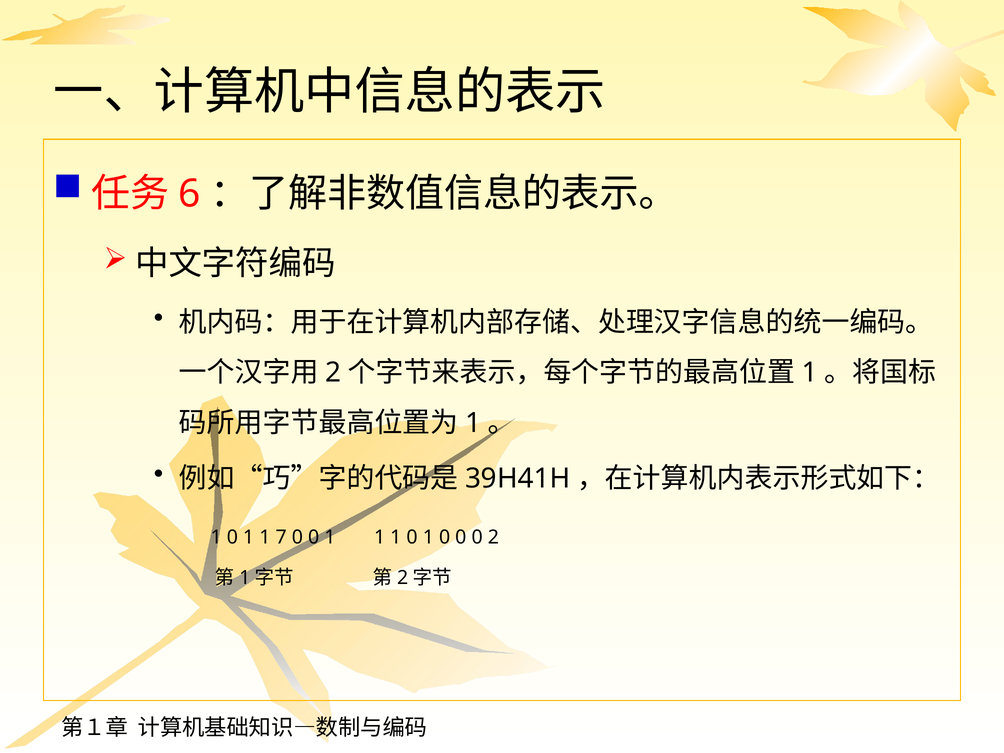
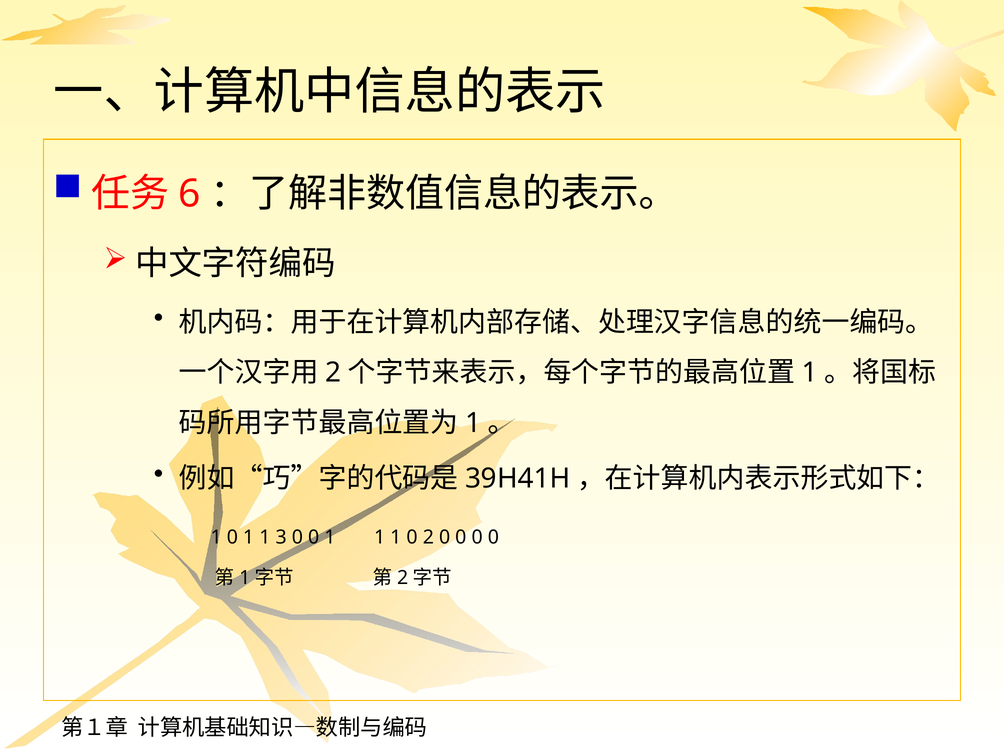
7: 7 -> 3
1 1 0 1: 1 -> 2
0 0 0 2: 2 -> 0
